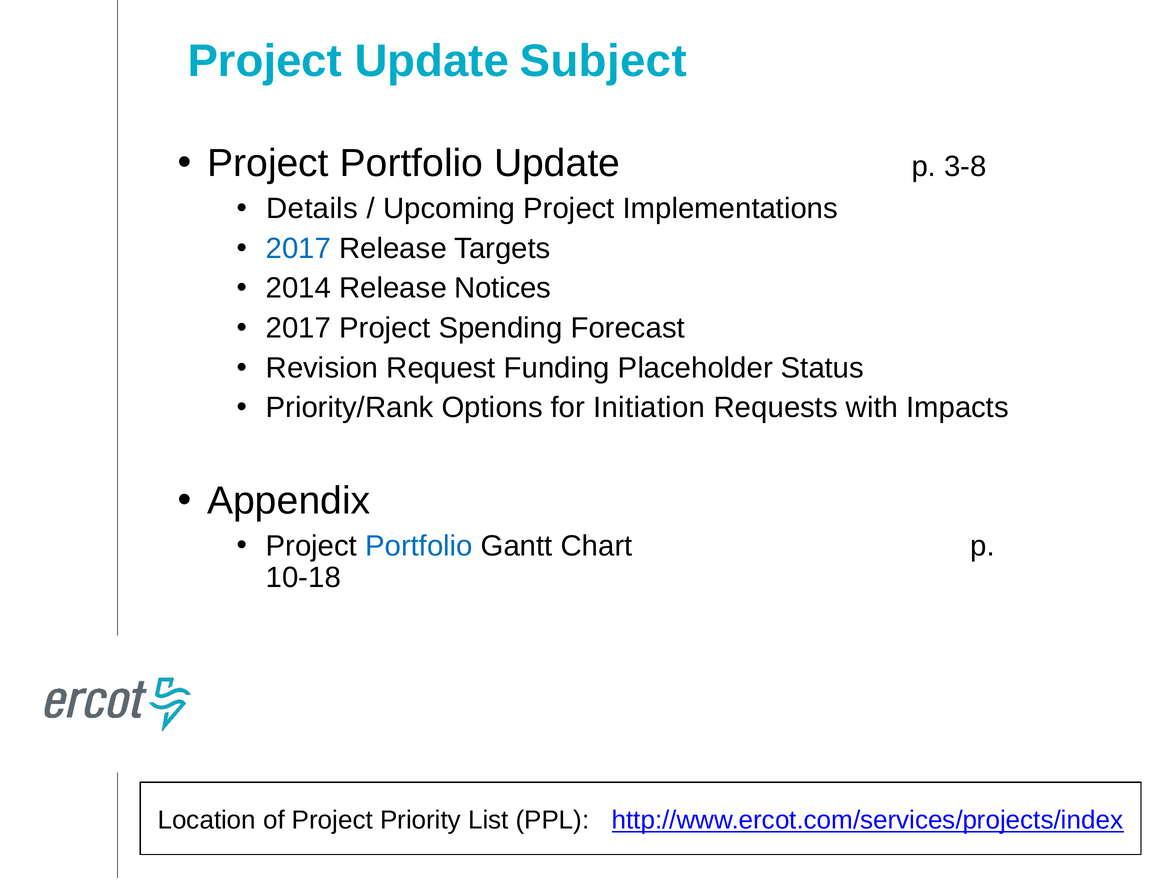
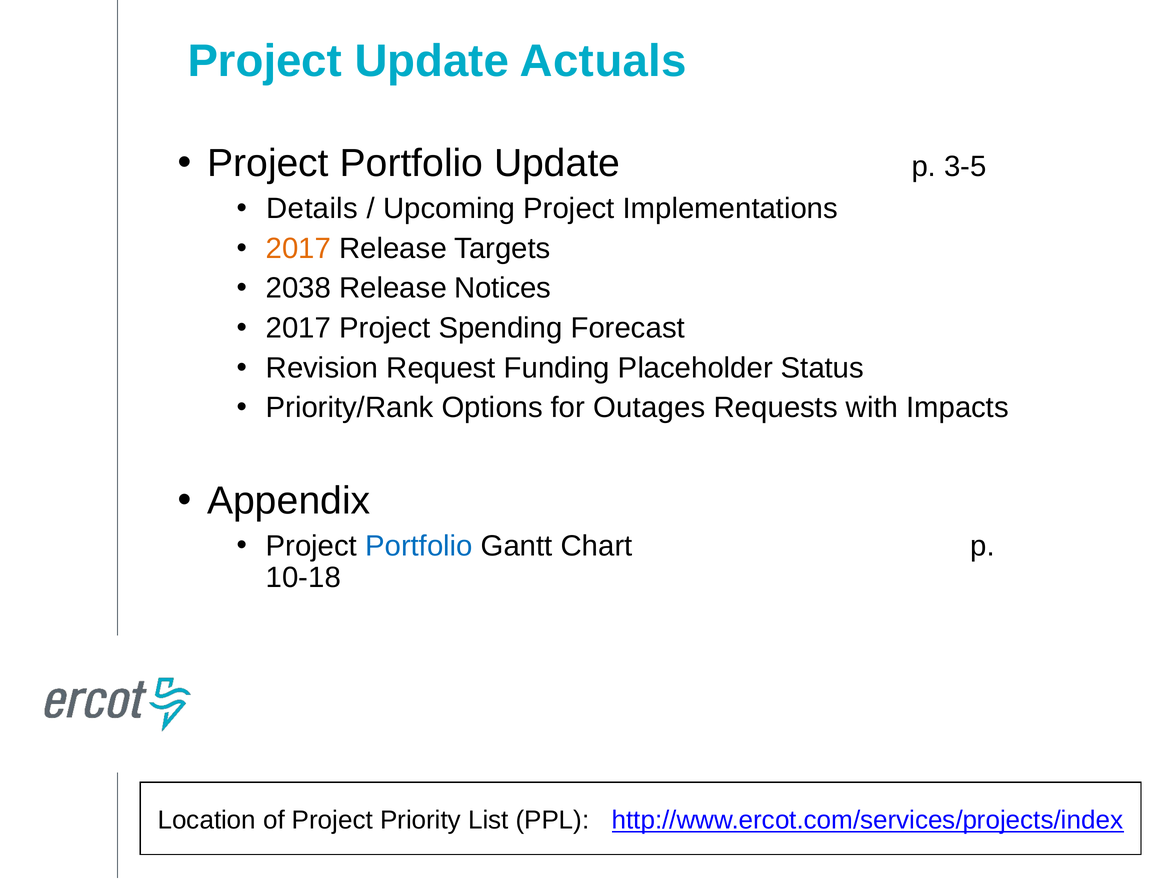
Subject: Subject -> Actuals
3-8: 3-8 -> 3-5
2017 at (299, 249) colour: blue -> orange
2014: 2014 -> 2038
Initiation: Initiation -> Outages
